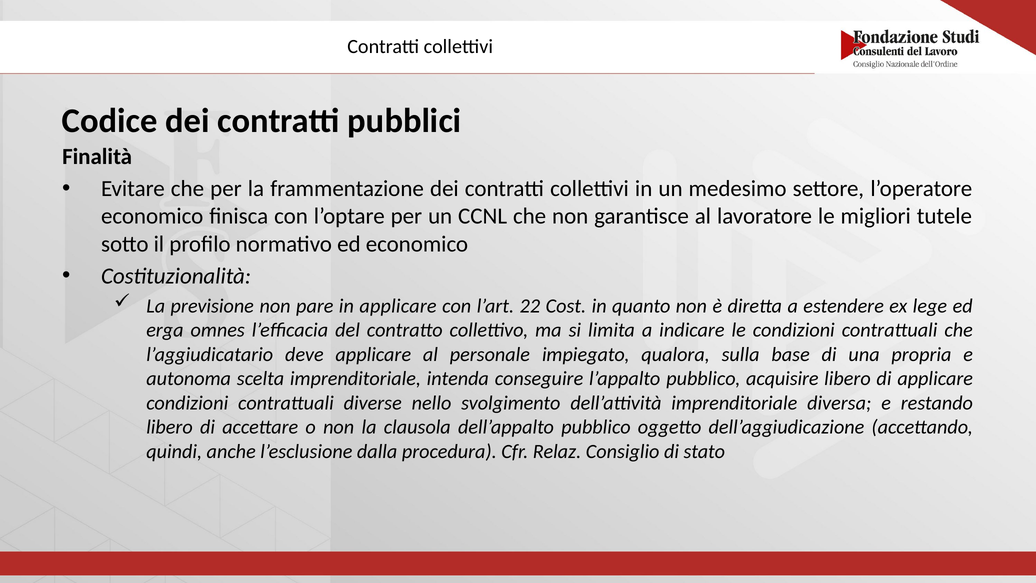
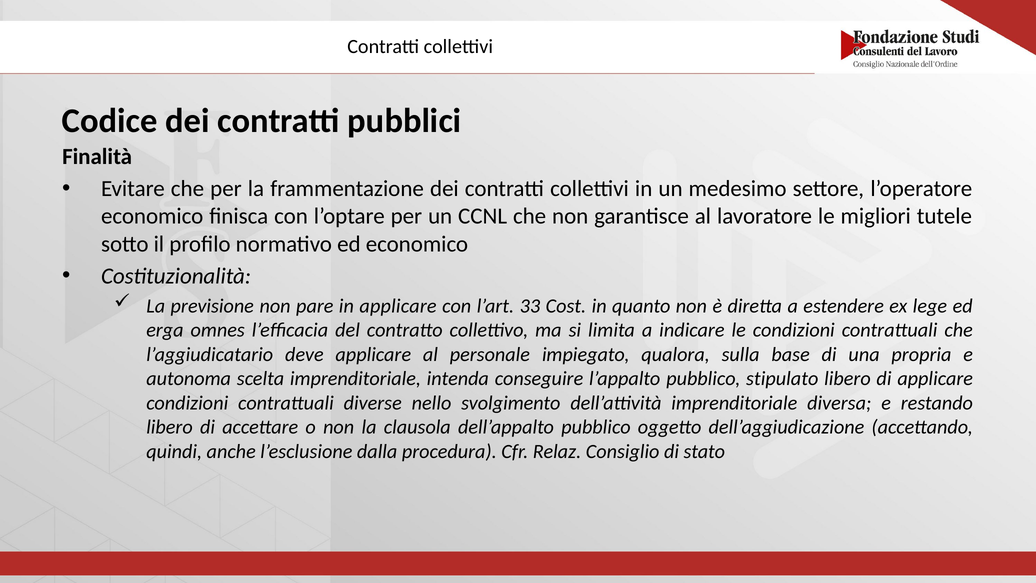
22: 22 -> 33
acquisire: acquisire -> stipulato
